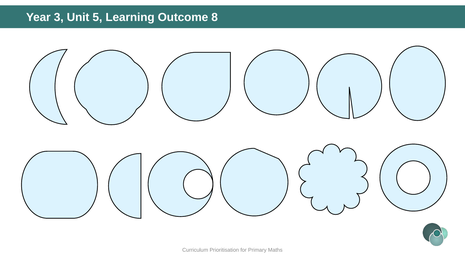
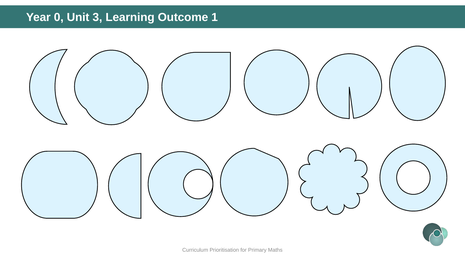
3: 3 -> 0
5: 5 -> 3
8: 8 -> 1
